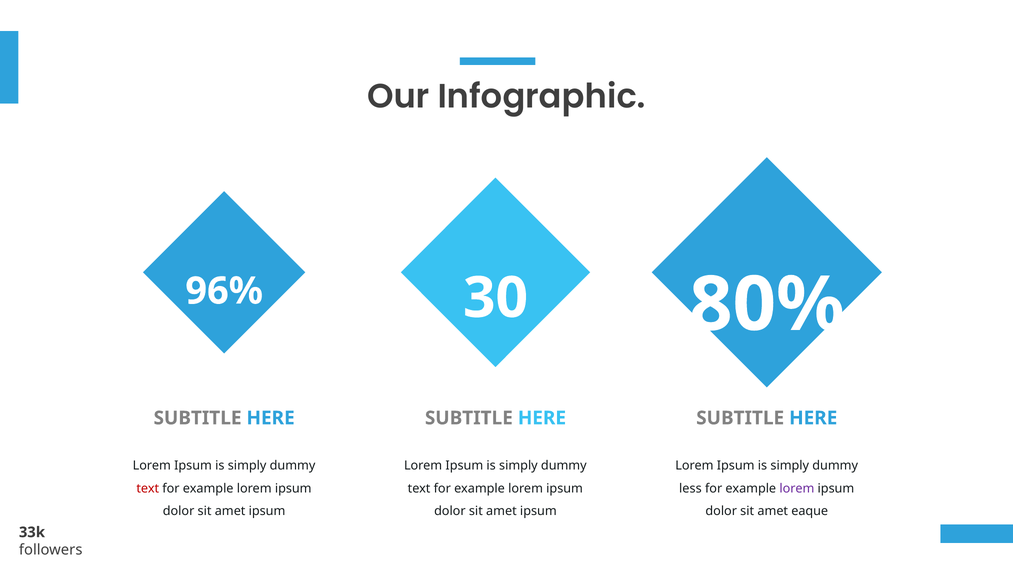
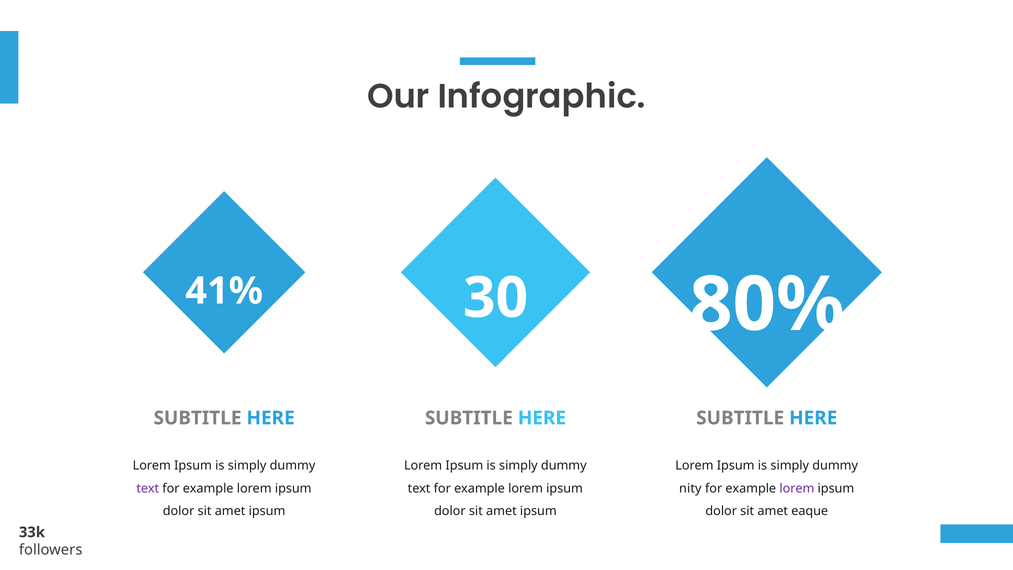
96%: 96% -> 41%
text at (148, 488) colour: red -> purple
less: less -> nity
